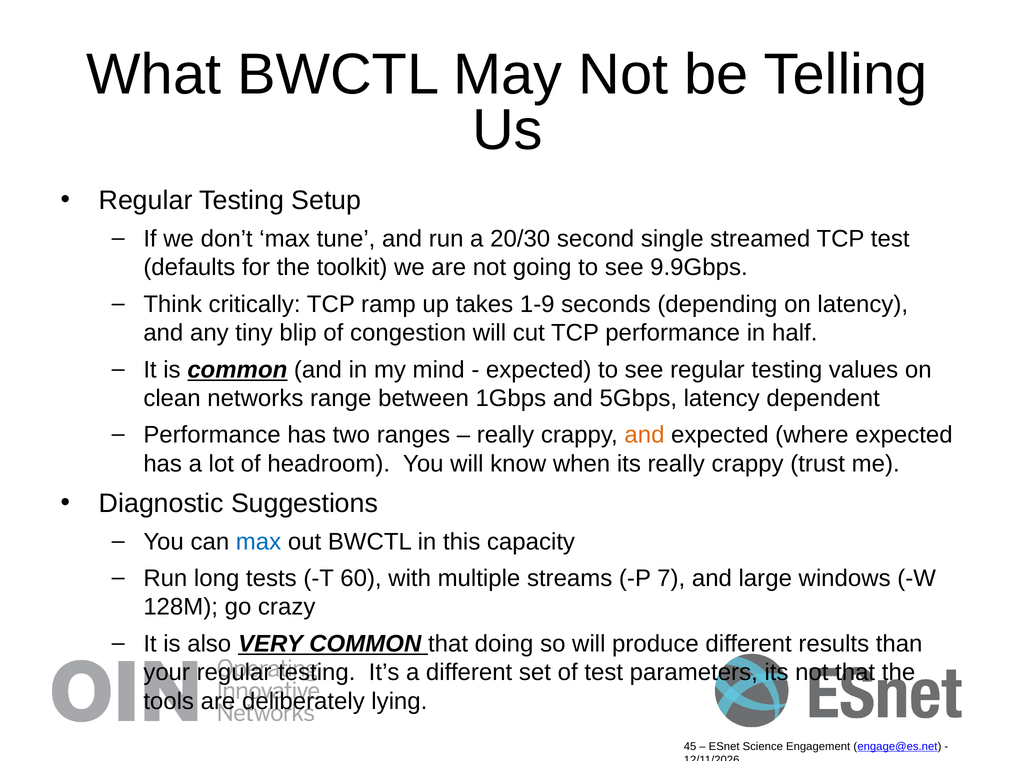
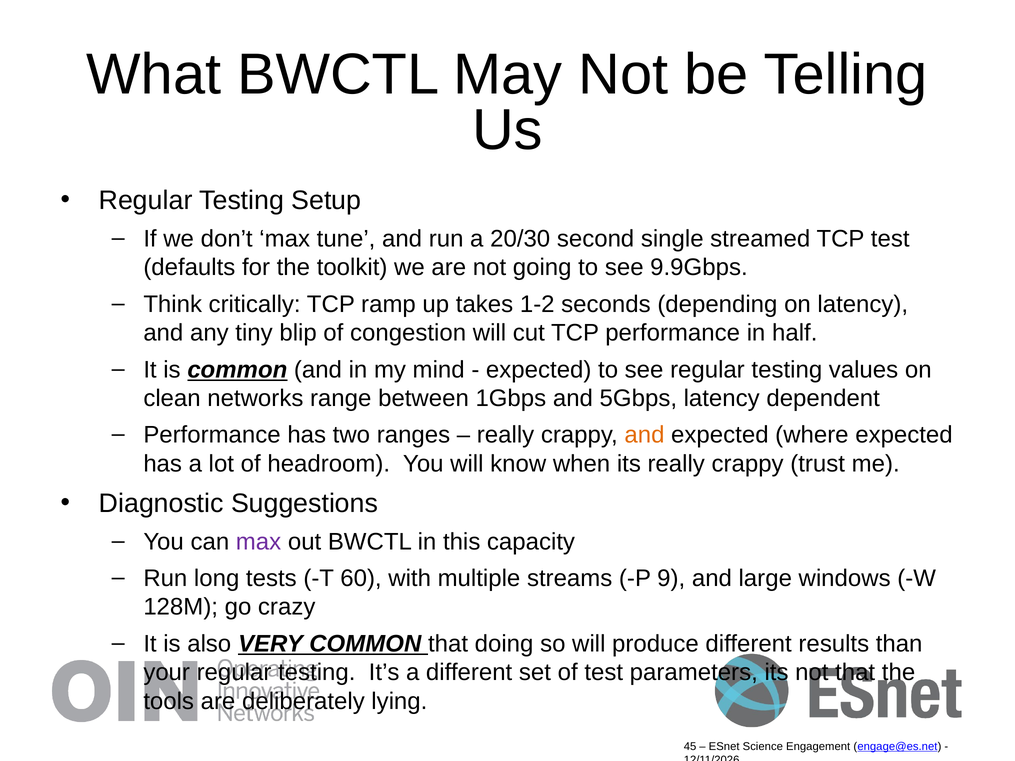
1-9: 1-9 -> 1-2
max at (259, 542) colour: blue -> purple
7: 7 -> 9
